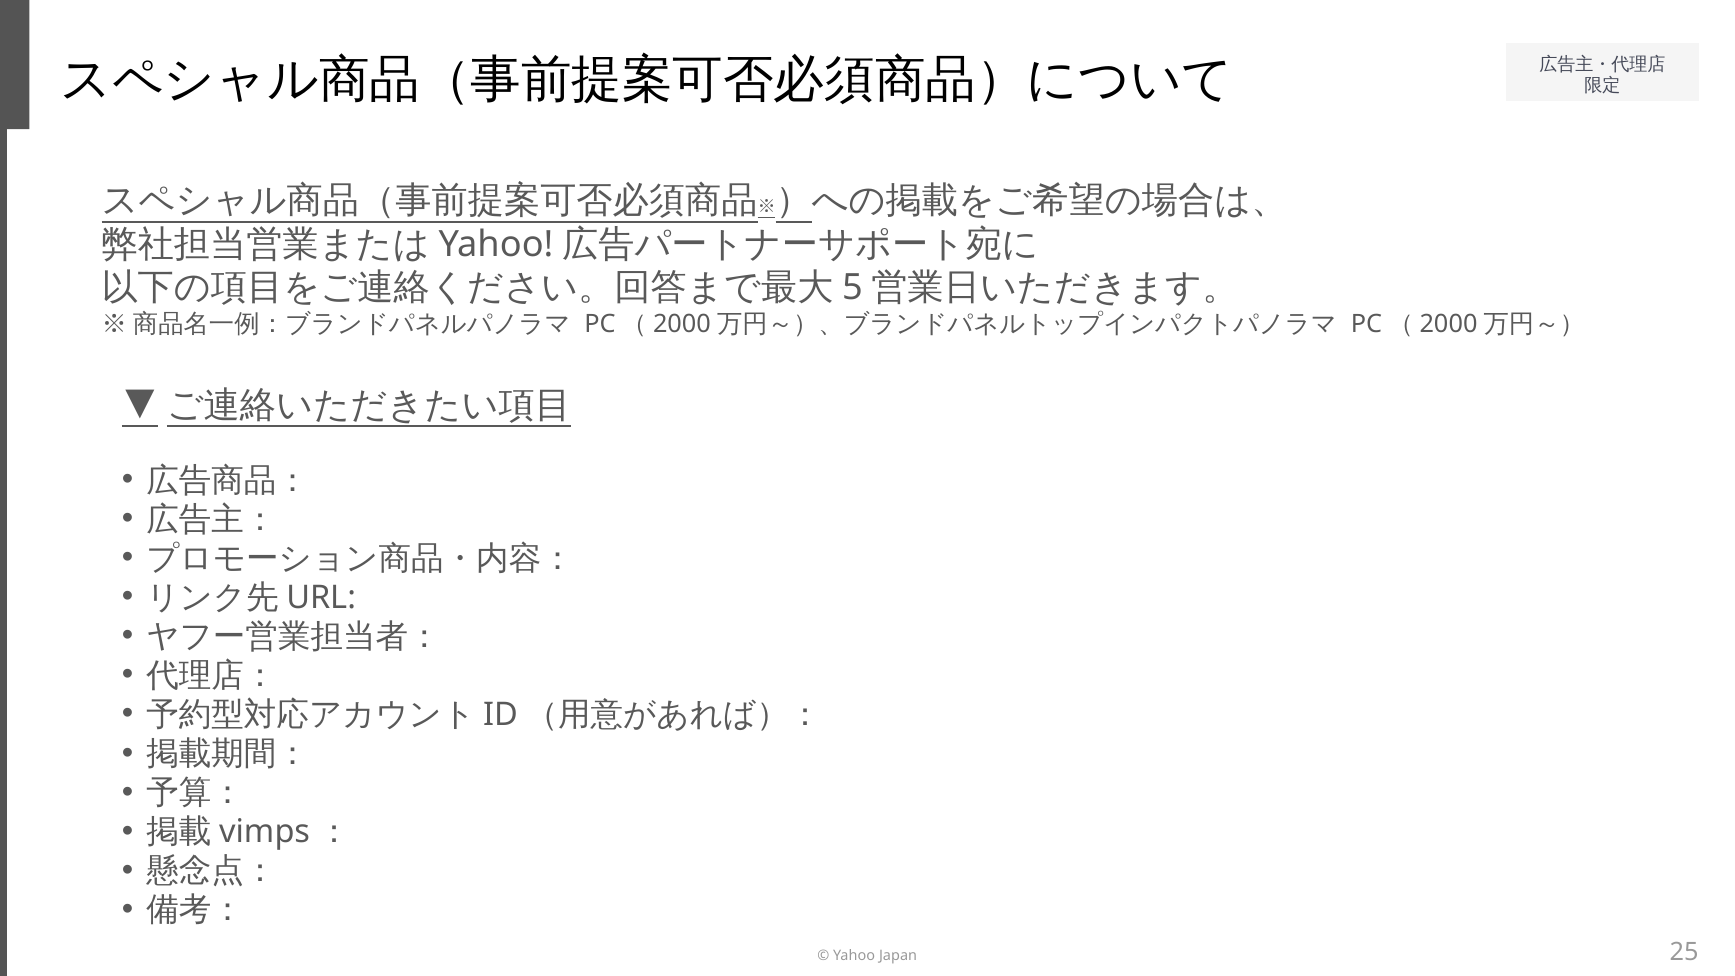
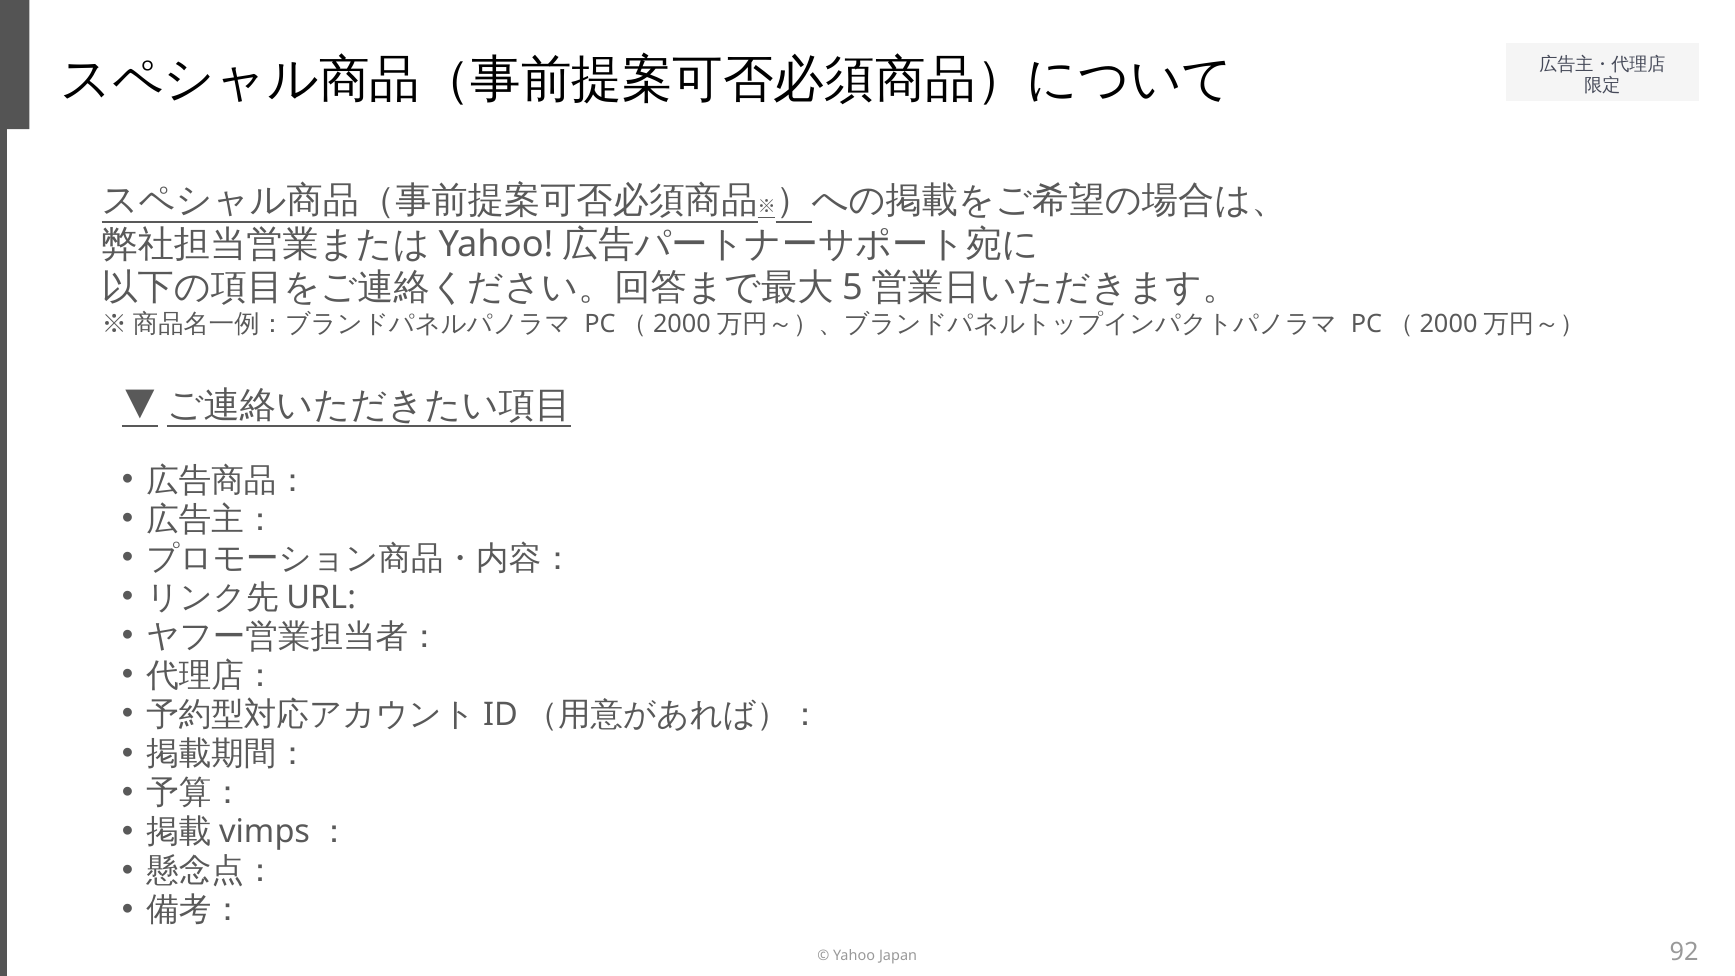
25: 25 -> 92
